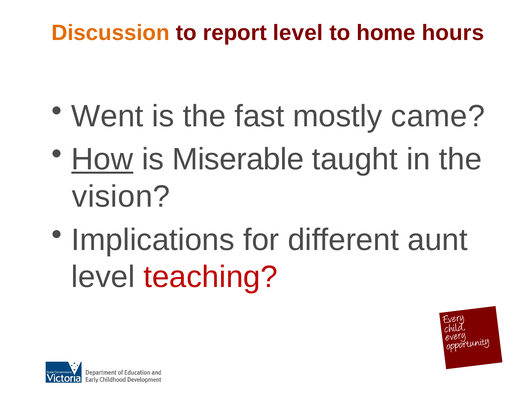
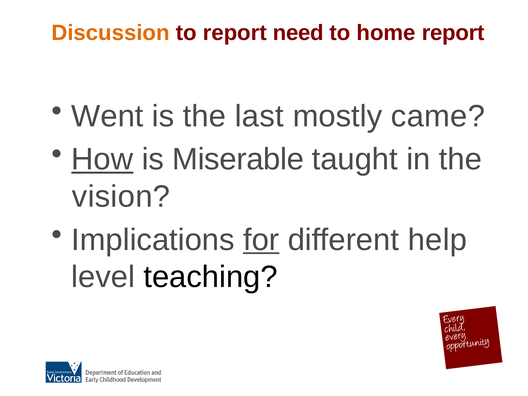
report level: level -> need
home hours: hours -> report
fast: fast -> last
for underline: none -> present
aunt: aunt -> help
teaching colour: red -> black
